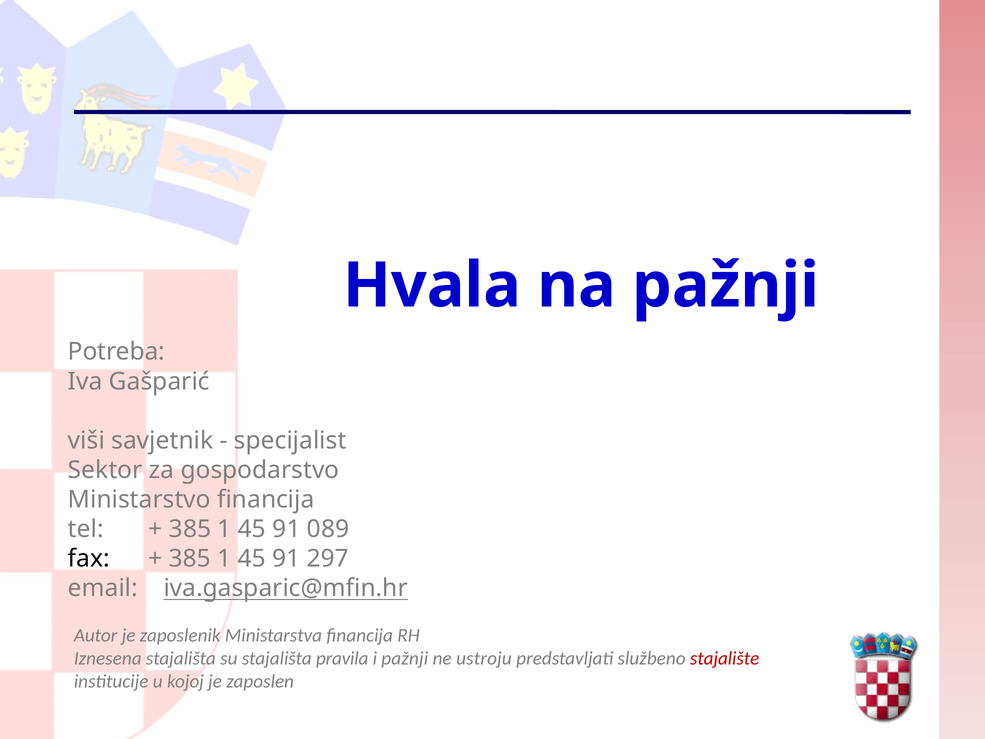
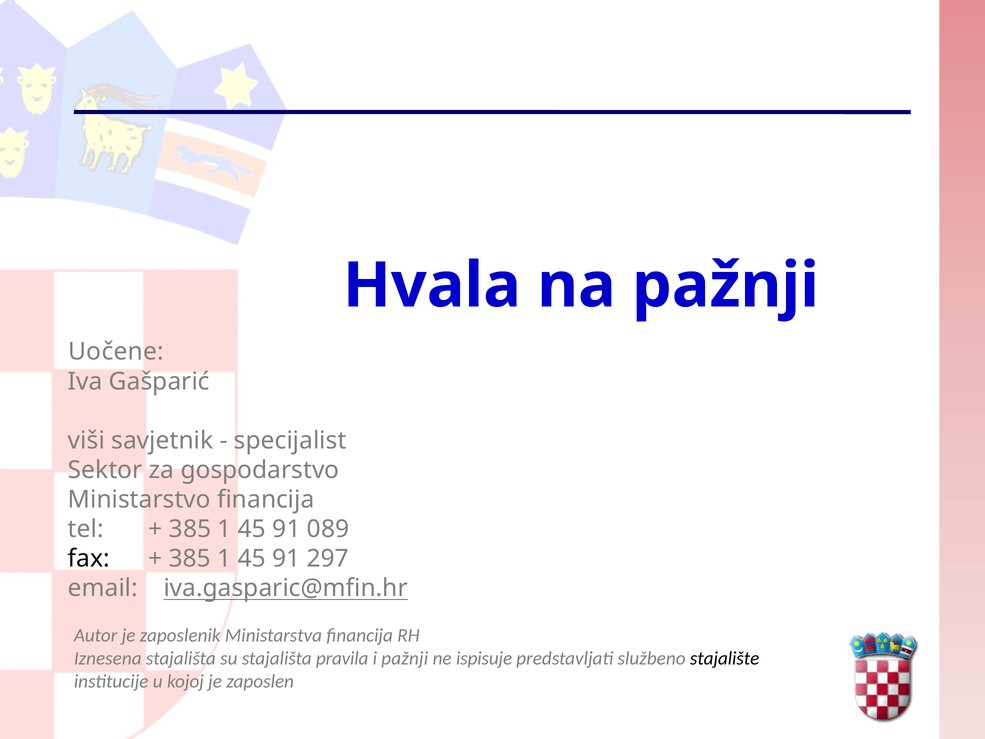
Potreba: Potreba -> Uočene
ustroju: ustroju -> ispisuje
stajalište colour: red -> black
